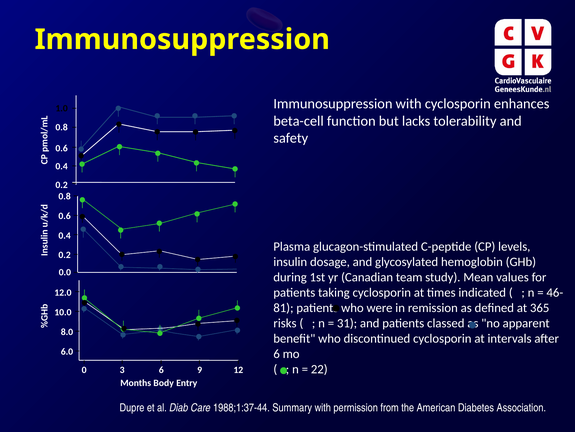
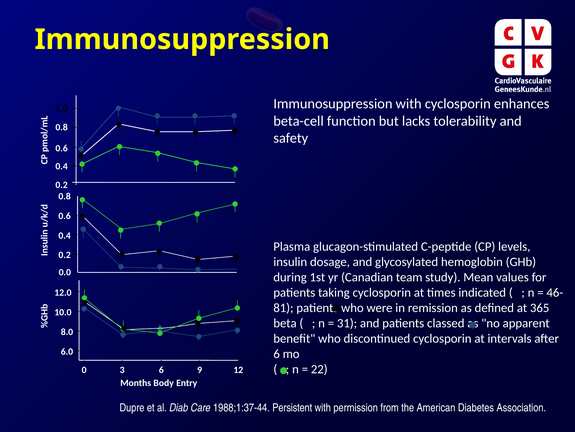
risks: risks -> beta
Summary: Summary -> Persistent
